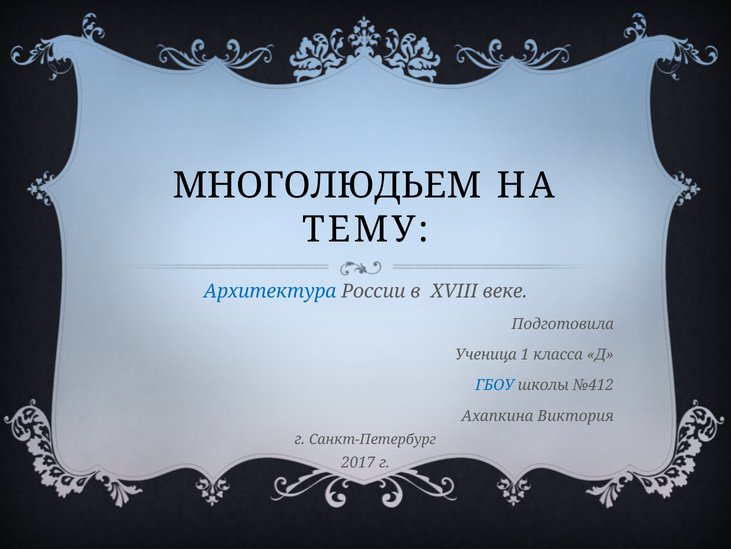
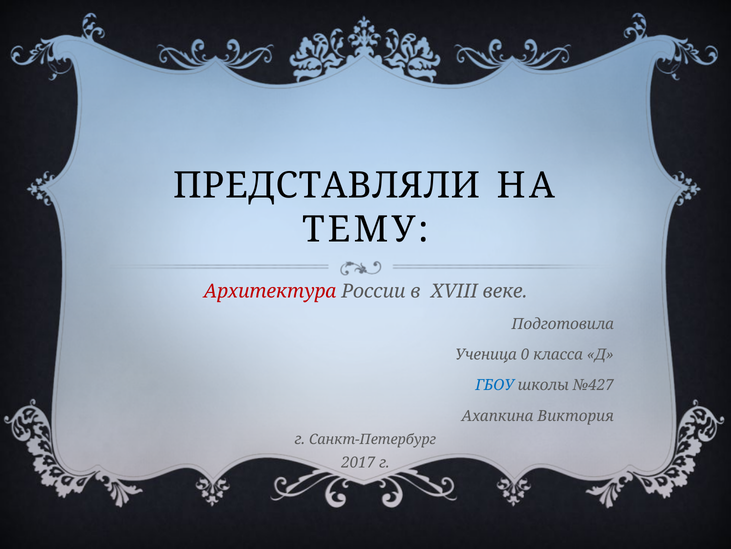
МНОГОЛЮДЬЕМ: МНОГОЛЮДЬЕМ -> ПРЕДСТАВЛЯЛИ
Архитектура colour: blue -> red
1: 1 -> 0
№412: №412 -> №427
